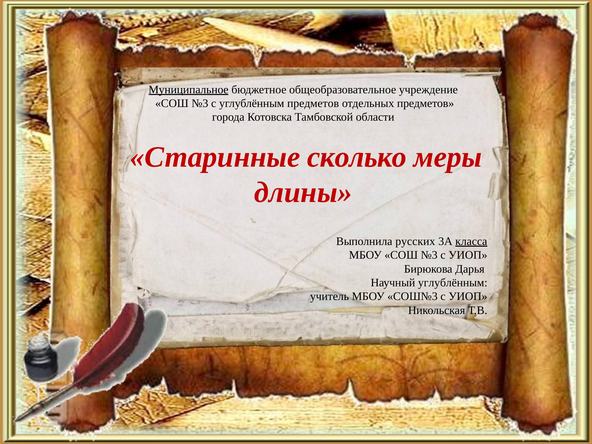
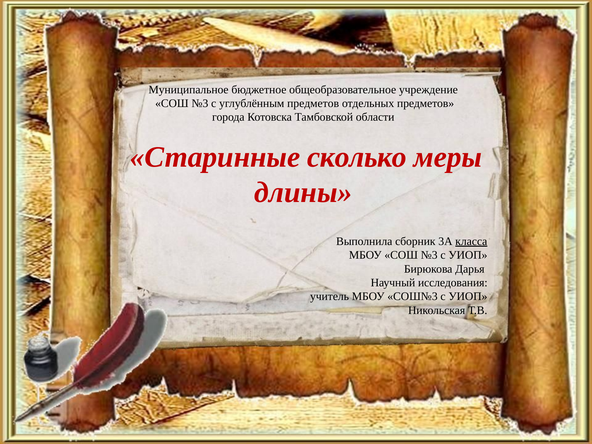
Муниципальное underline: present -> none
русских: русских -> сборник
Научный углублённым: углублённым -> исследования
